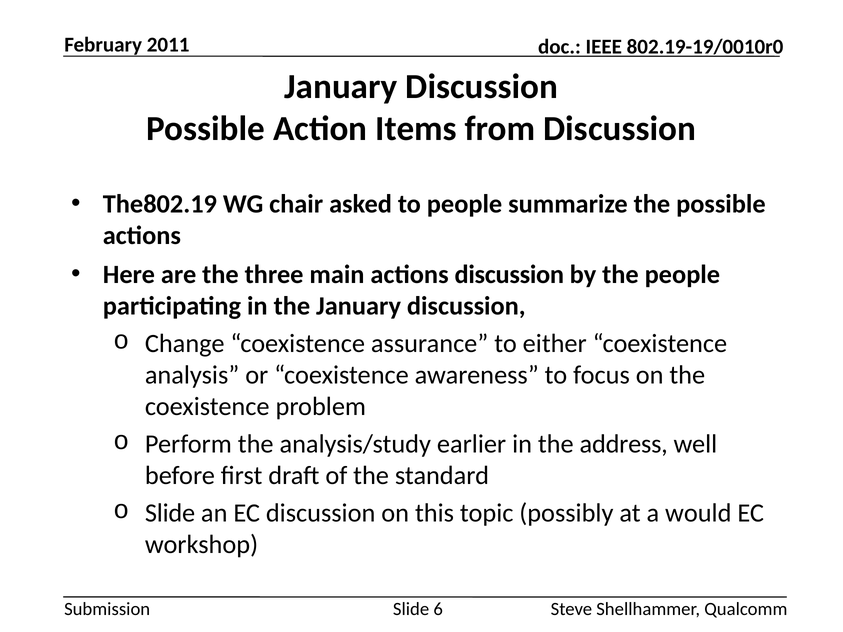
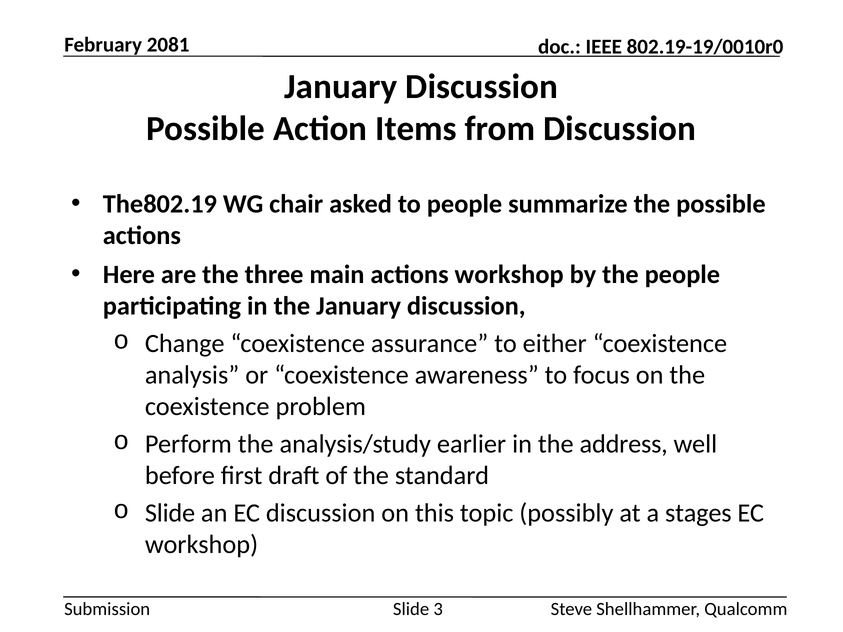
2011: 2011 -> 2081
actions discussion: discussion -> workshop
would: would -> stages
6: 6 -> 3
